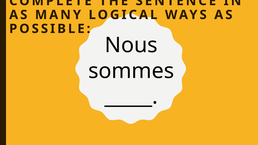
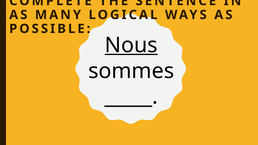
Nous underline: none -> present
